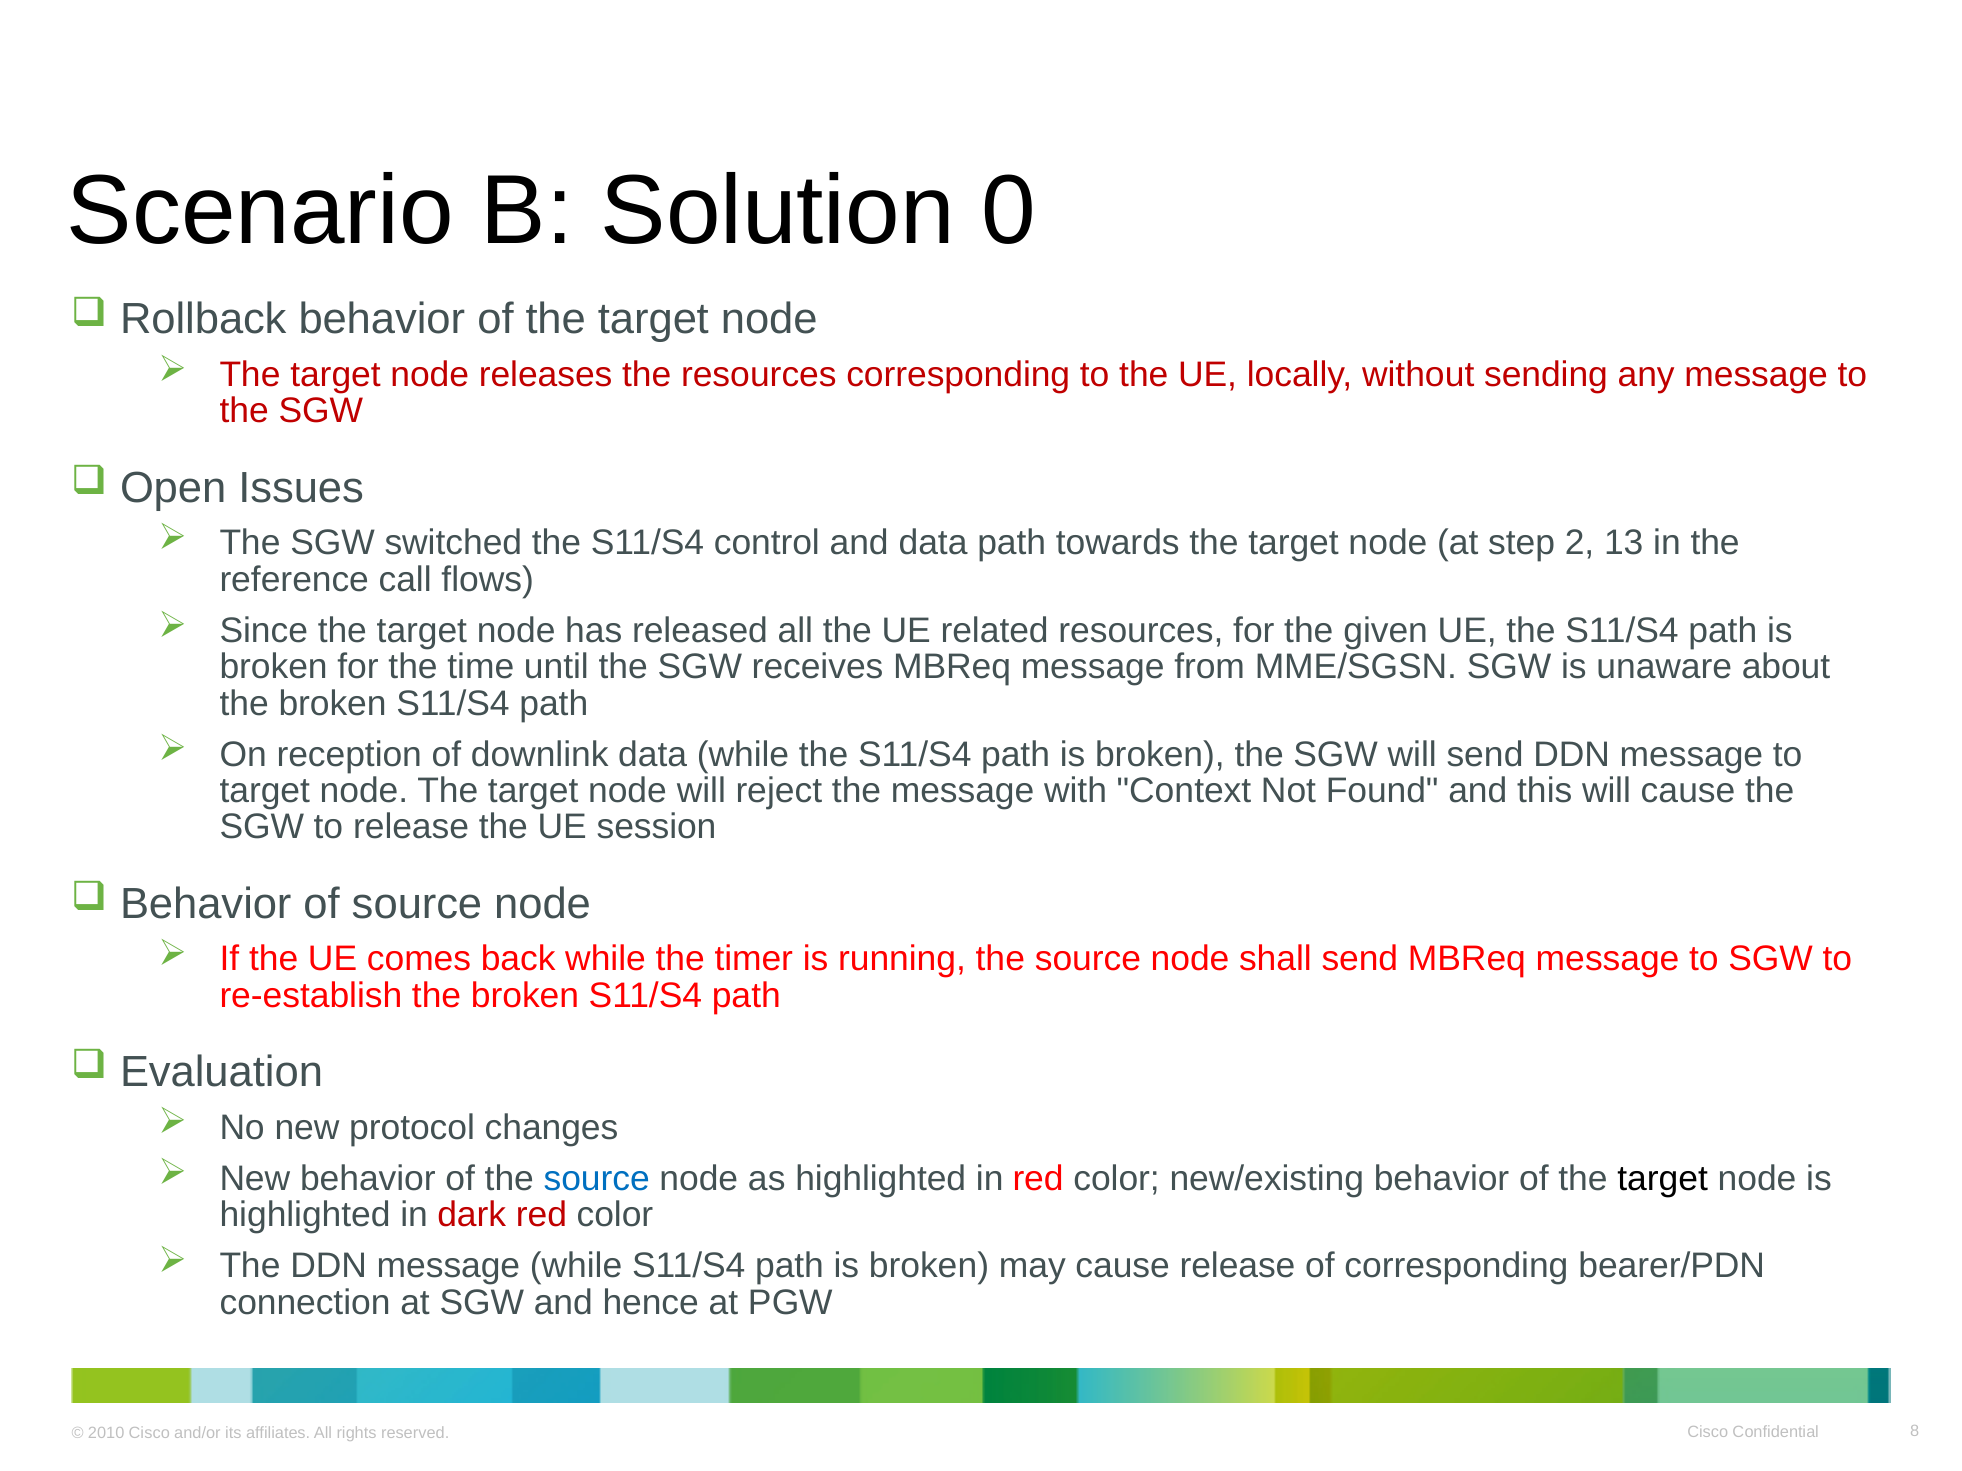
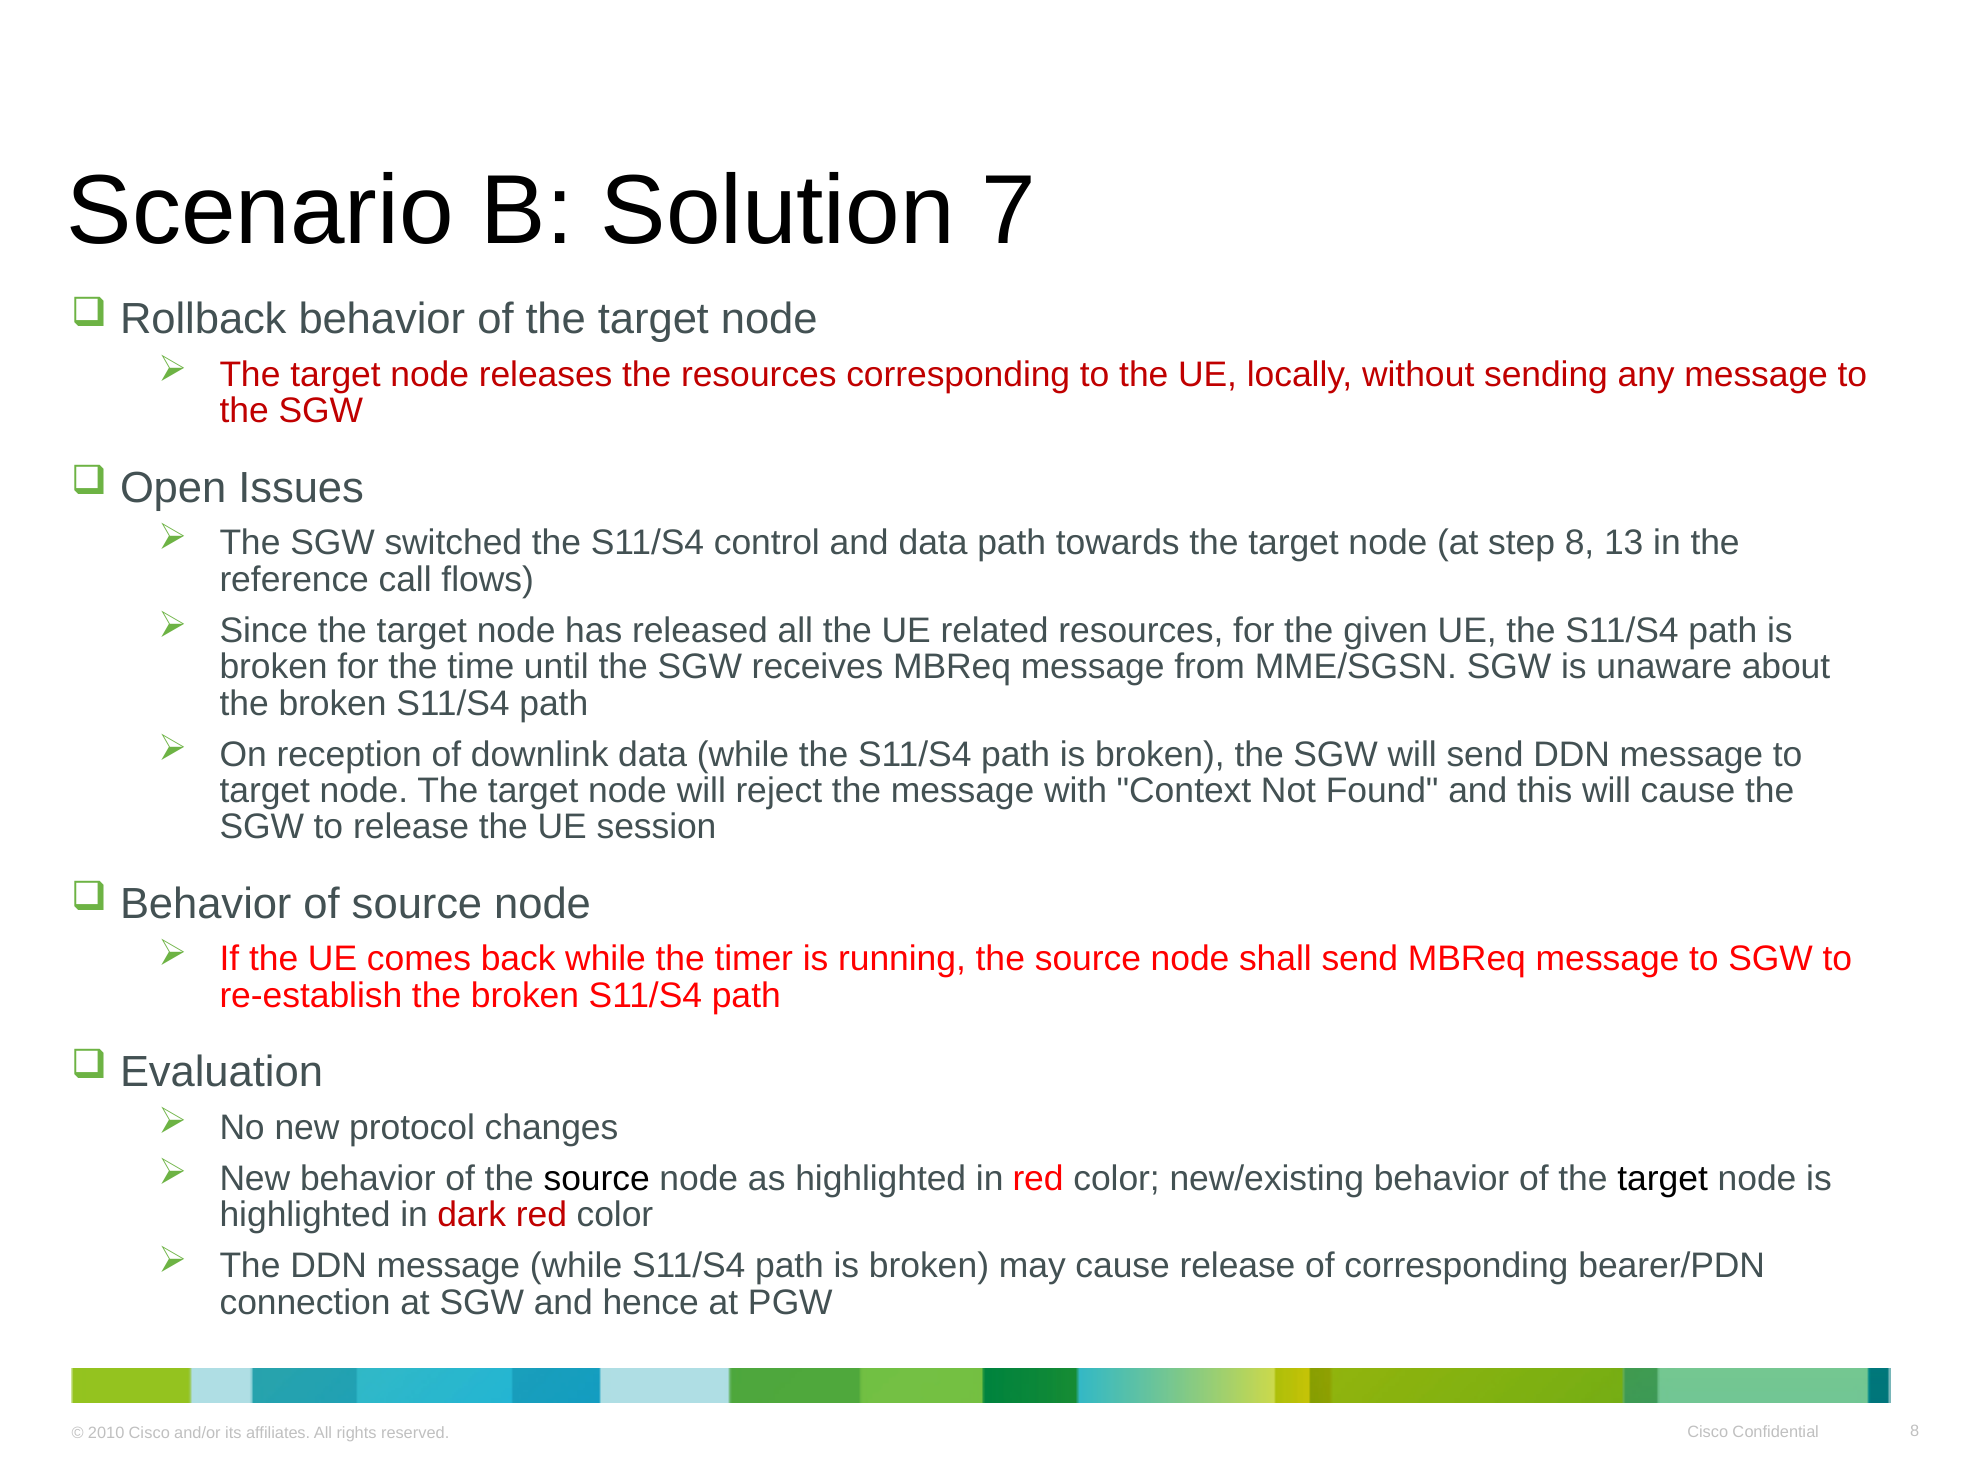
0: 0 -> 7
step 2: 2 -> 8
source at (597, 1179) colour: blue -> black
